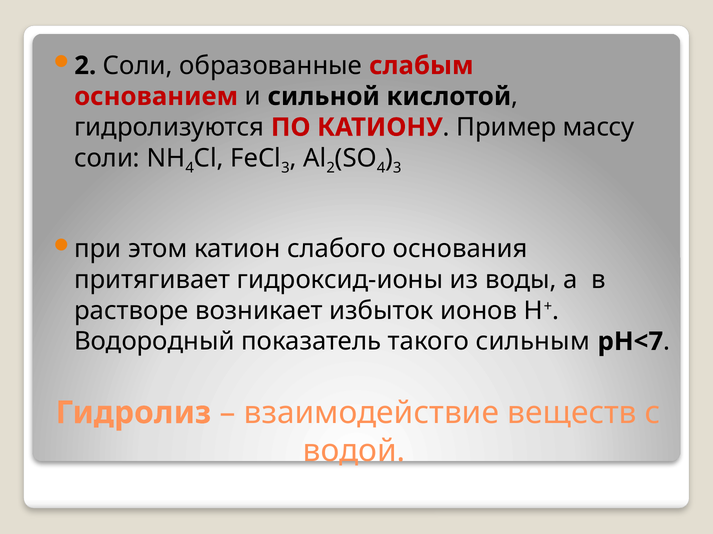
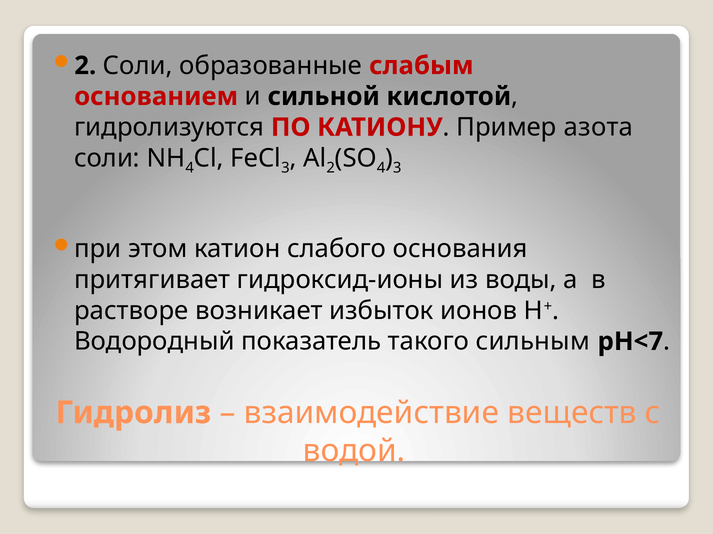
массу: массу -> азота
